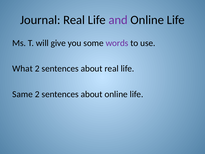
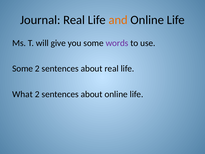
and colour: purple -> orange
What at (23, 69): What -> Some
Same: Same -> What
